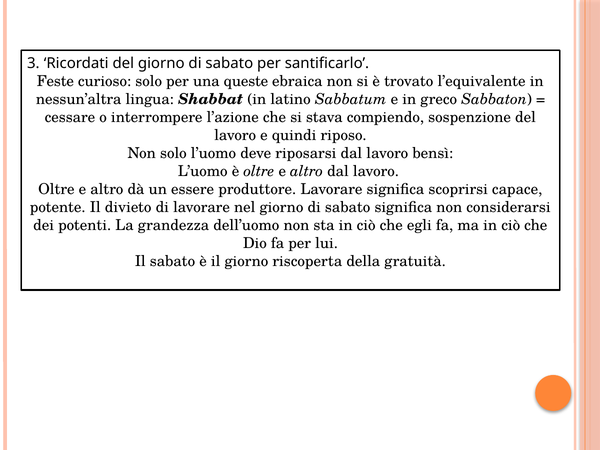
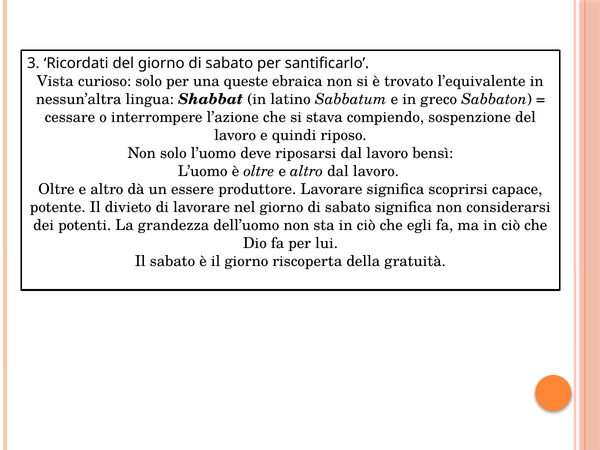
Feste: Feste -> Vista
